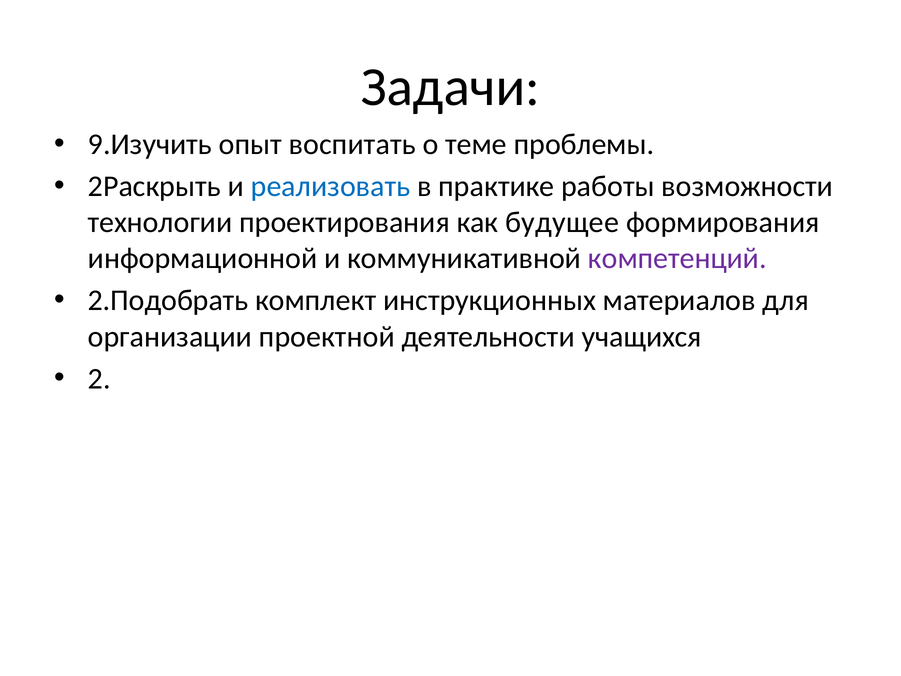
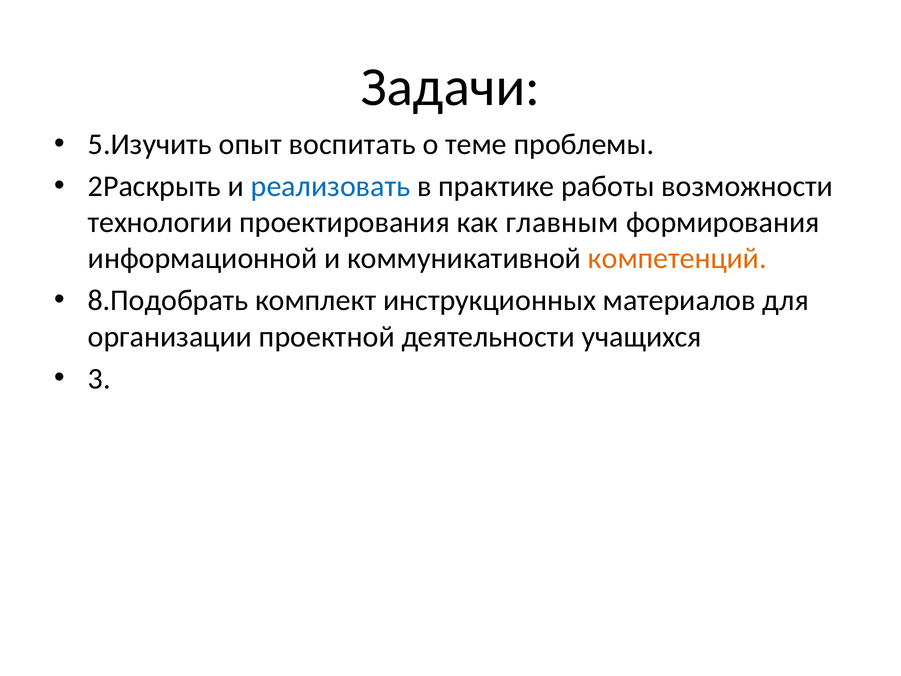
9.Изучить: 9.Изучить -> 5.Изучить
будущее: будущее -> главным
компетенций colour: purple -> orange
2.Подобрать: 2.Подобрать -> 8.Подобрать
2: 2 -> 3
